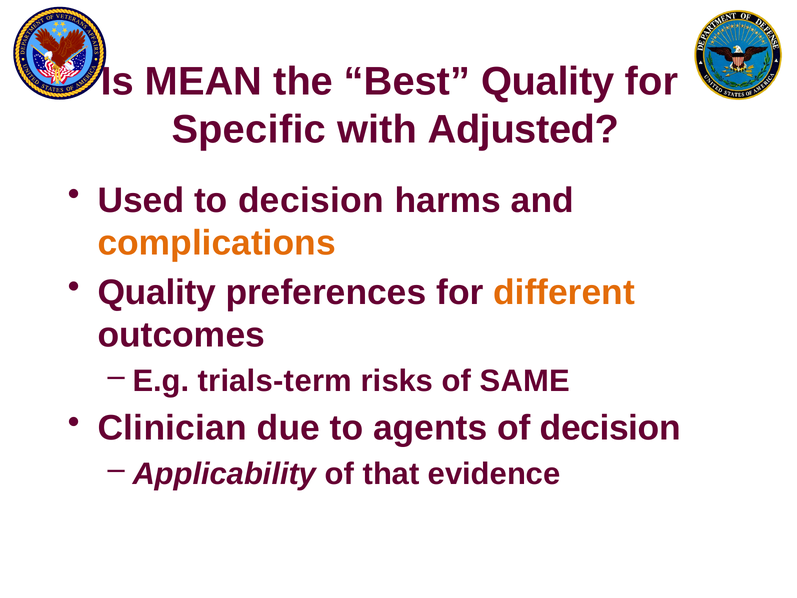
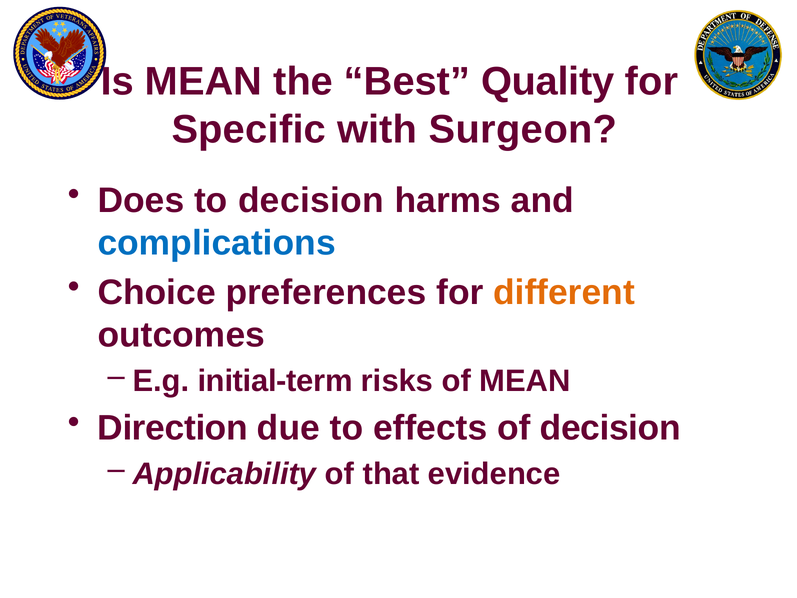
Adjusted: Adjusted -> Surgeon
Used: Used -> Does
complications colour: orange -> blue
Quality at (157, 293): Quality -> Choice
trials-term: trials-term -> initial-term
of SAME: SAME -> MEAN
Clinician: Clinician -> Direction
agents: agents -> effects
